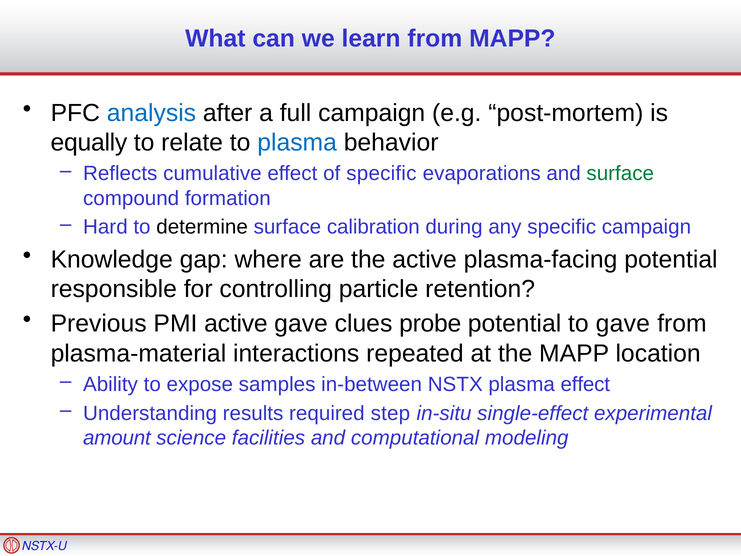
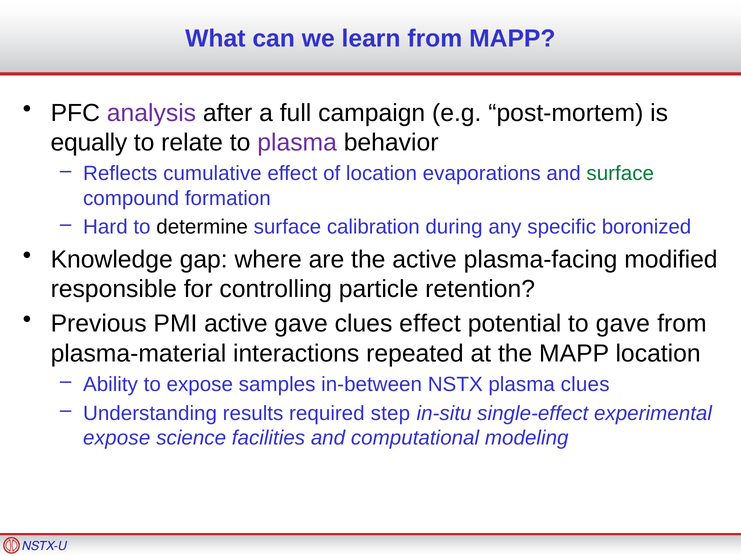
analysis colour: blue -> purple
plasma at (297, 143) colour: blue -> purple
of specific: specific -> location
specific campaign: campaign -> boronized
plasma-facing potential: potential -> modified
clues probe: probe -> effect
plasma effect: effect -> clues
amount at (117, 438): amount -> expose
